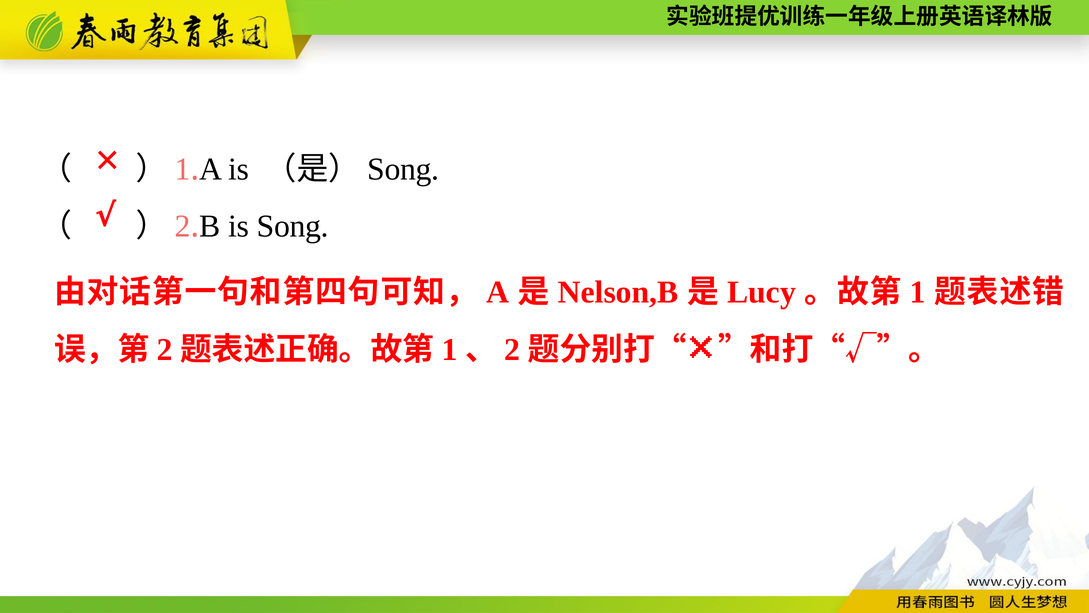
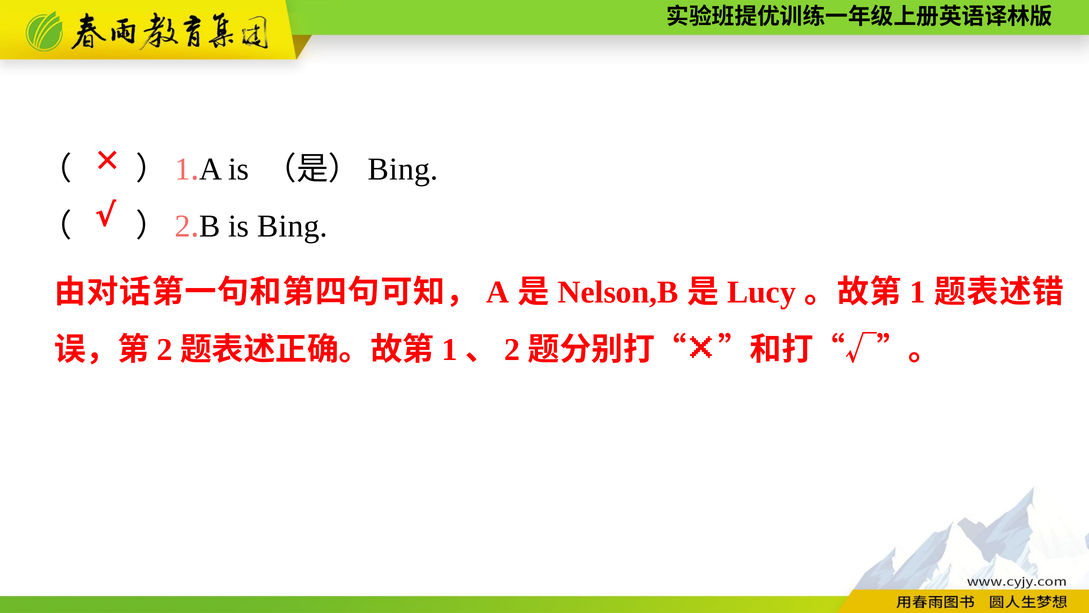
Song at (403, 169): Song -> Bing
is Song: Song -> Bing
